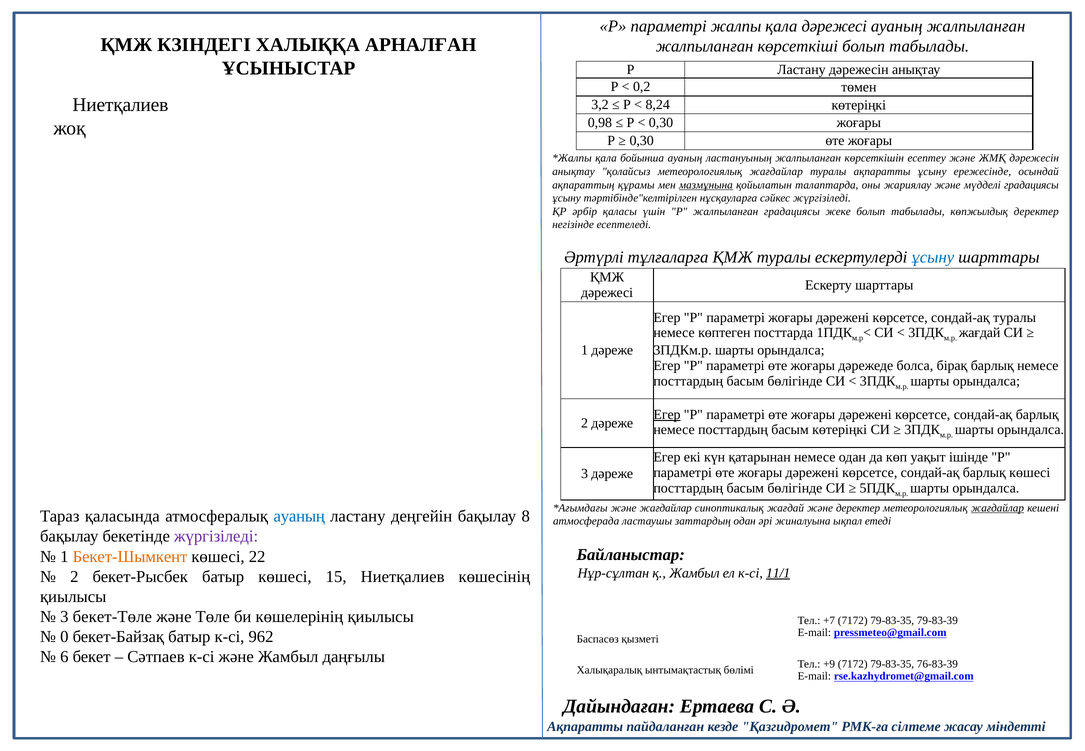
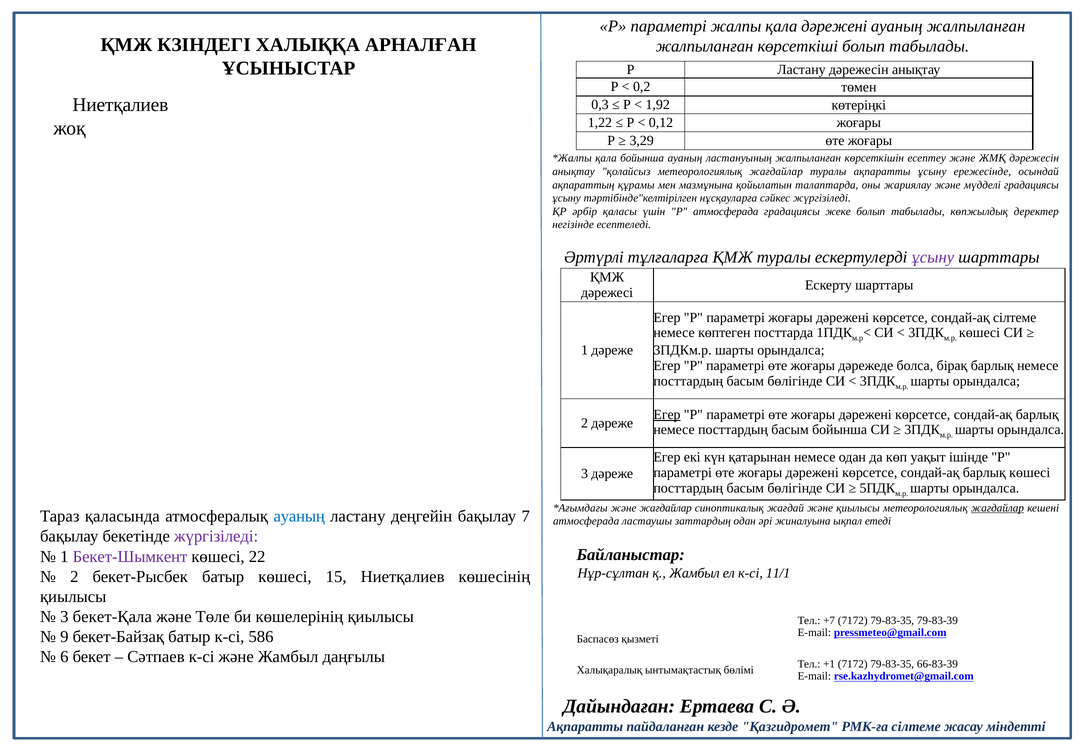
қала дәрежесі: дәрежесі -> дәрежені
3,2: 3,2 -> 0,3
8,24: 8,24 -> 1,92
0,98: 0,98 -> 1,22
0,30 at (661, 123): 0,30 -> 0,12
0,30 at (642, 141): 0,30 -> 3,29
мазмұнына underline: present -> none
Р жалпыланған: жалпыланған -> атмосферада
ұсыну at (933, 257) colour: blue -> purple
сондай-ақ туралы: туралы -> сілтеме
жағдай at (980, 333): жағдай -> көшесі
басым көтеріңкі: көтеріңкі -> бойынша
және деректер: деректер -> қиылысы
8: 8 -> 7
Бекет-Шымкент colour: orange -> purple
11/1 underline: present -> none
бекет-Төле: бекет-Төле -> бекет-Қала
0: 0 -> 9
962: 962 -> 586
+9: +9 -> +1
76-83-39: 76-83-39 -> 66-83-39
